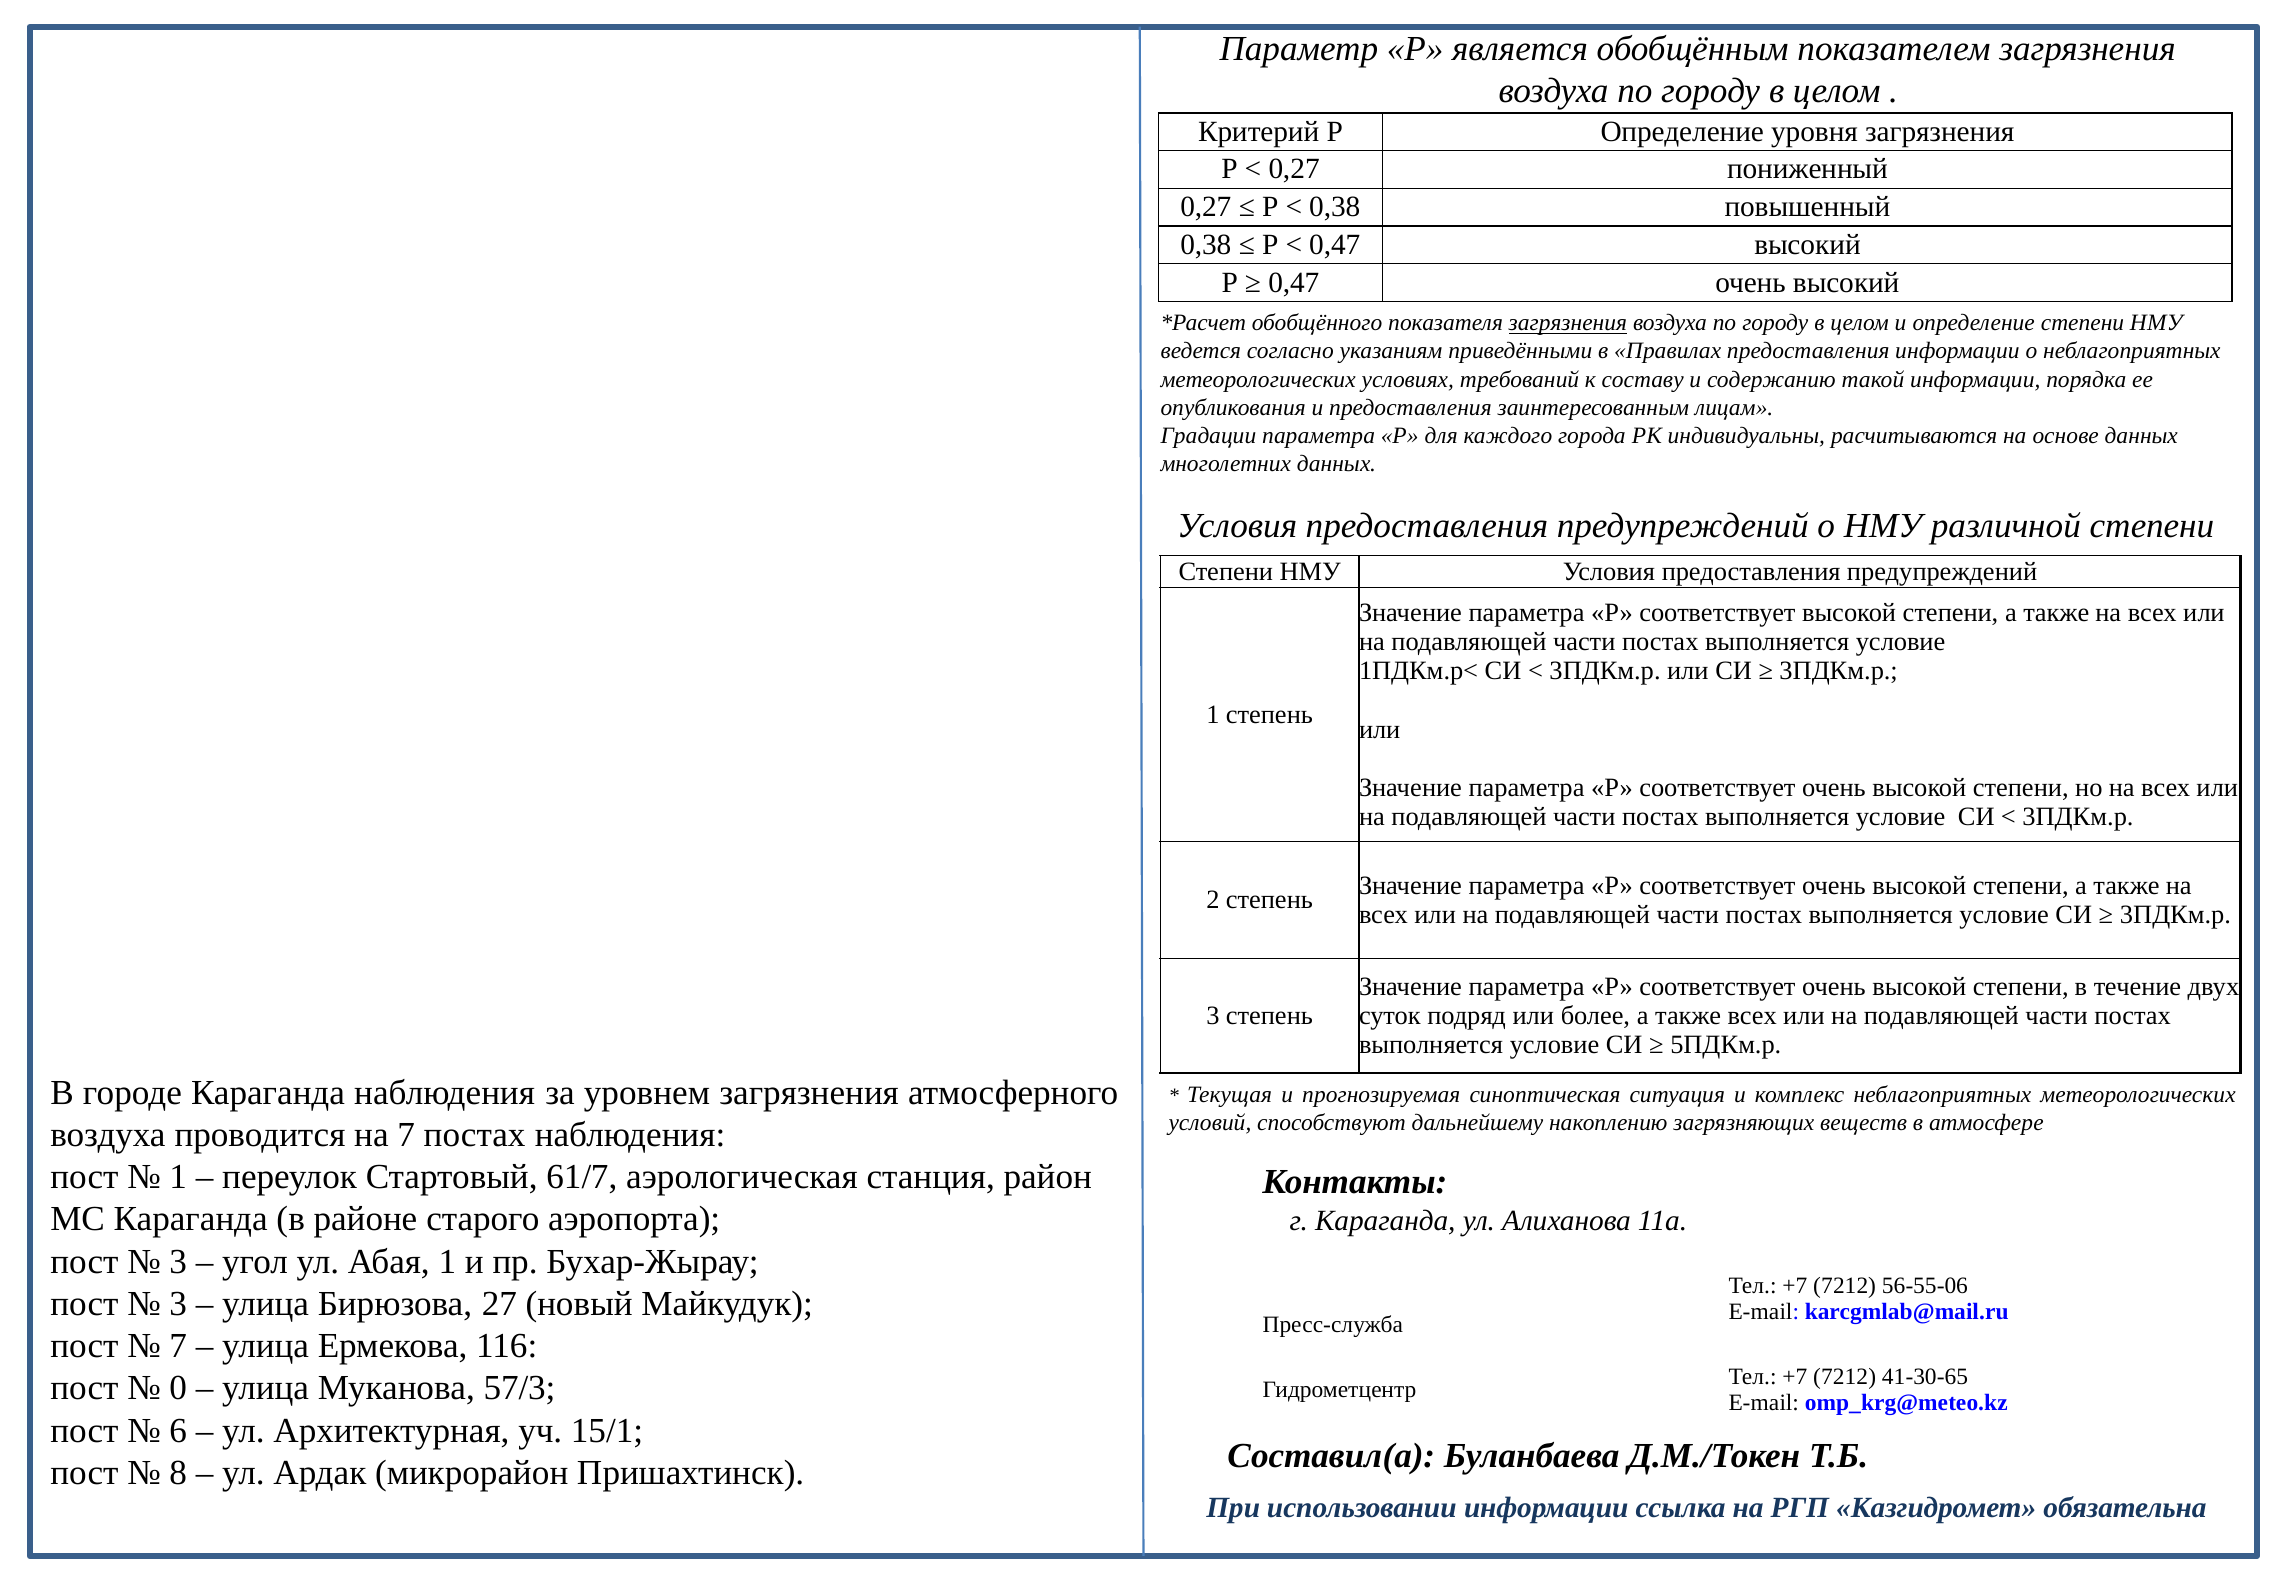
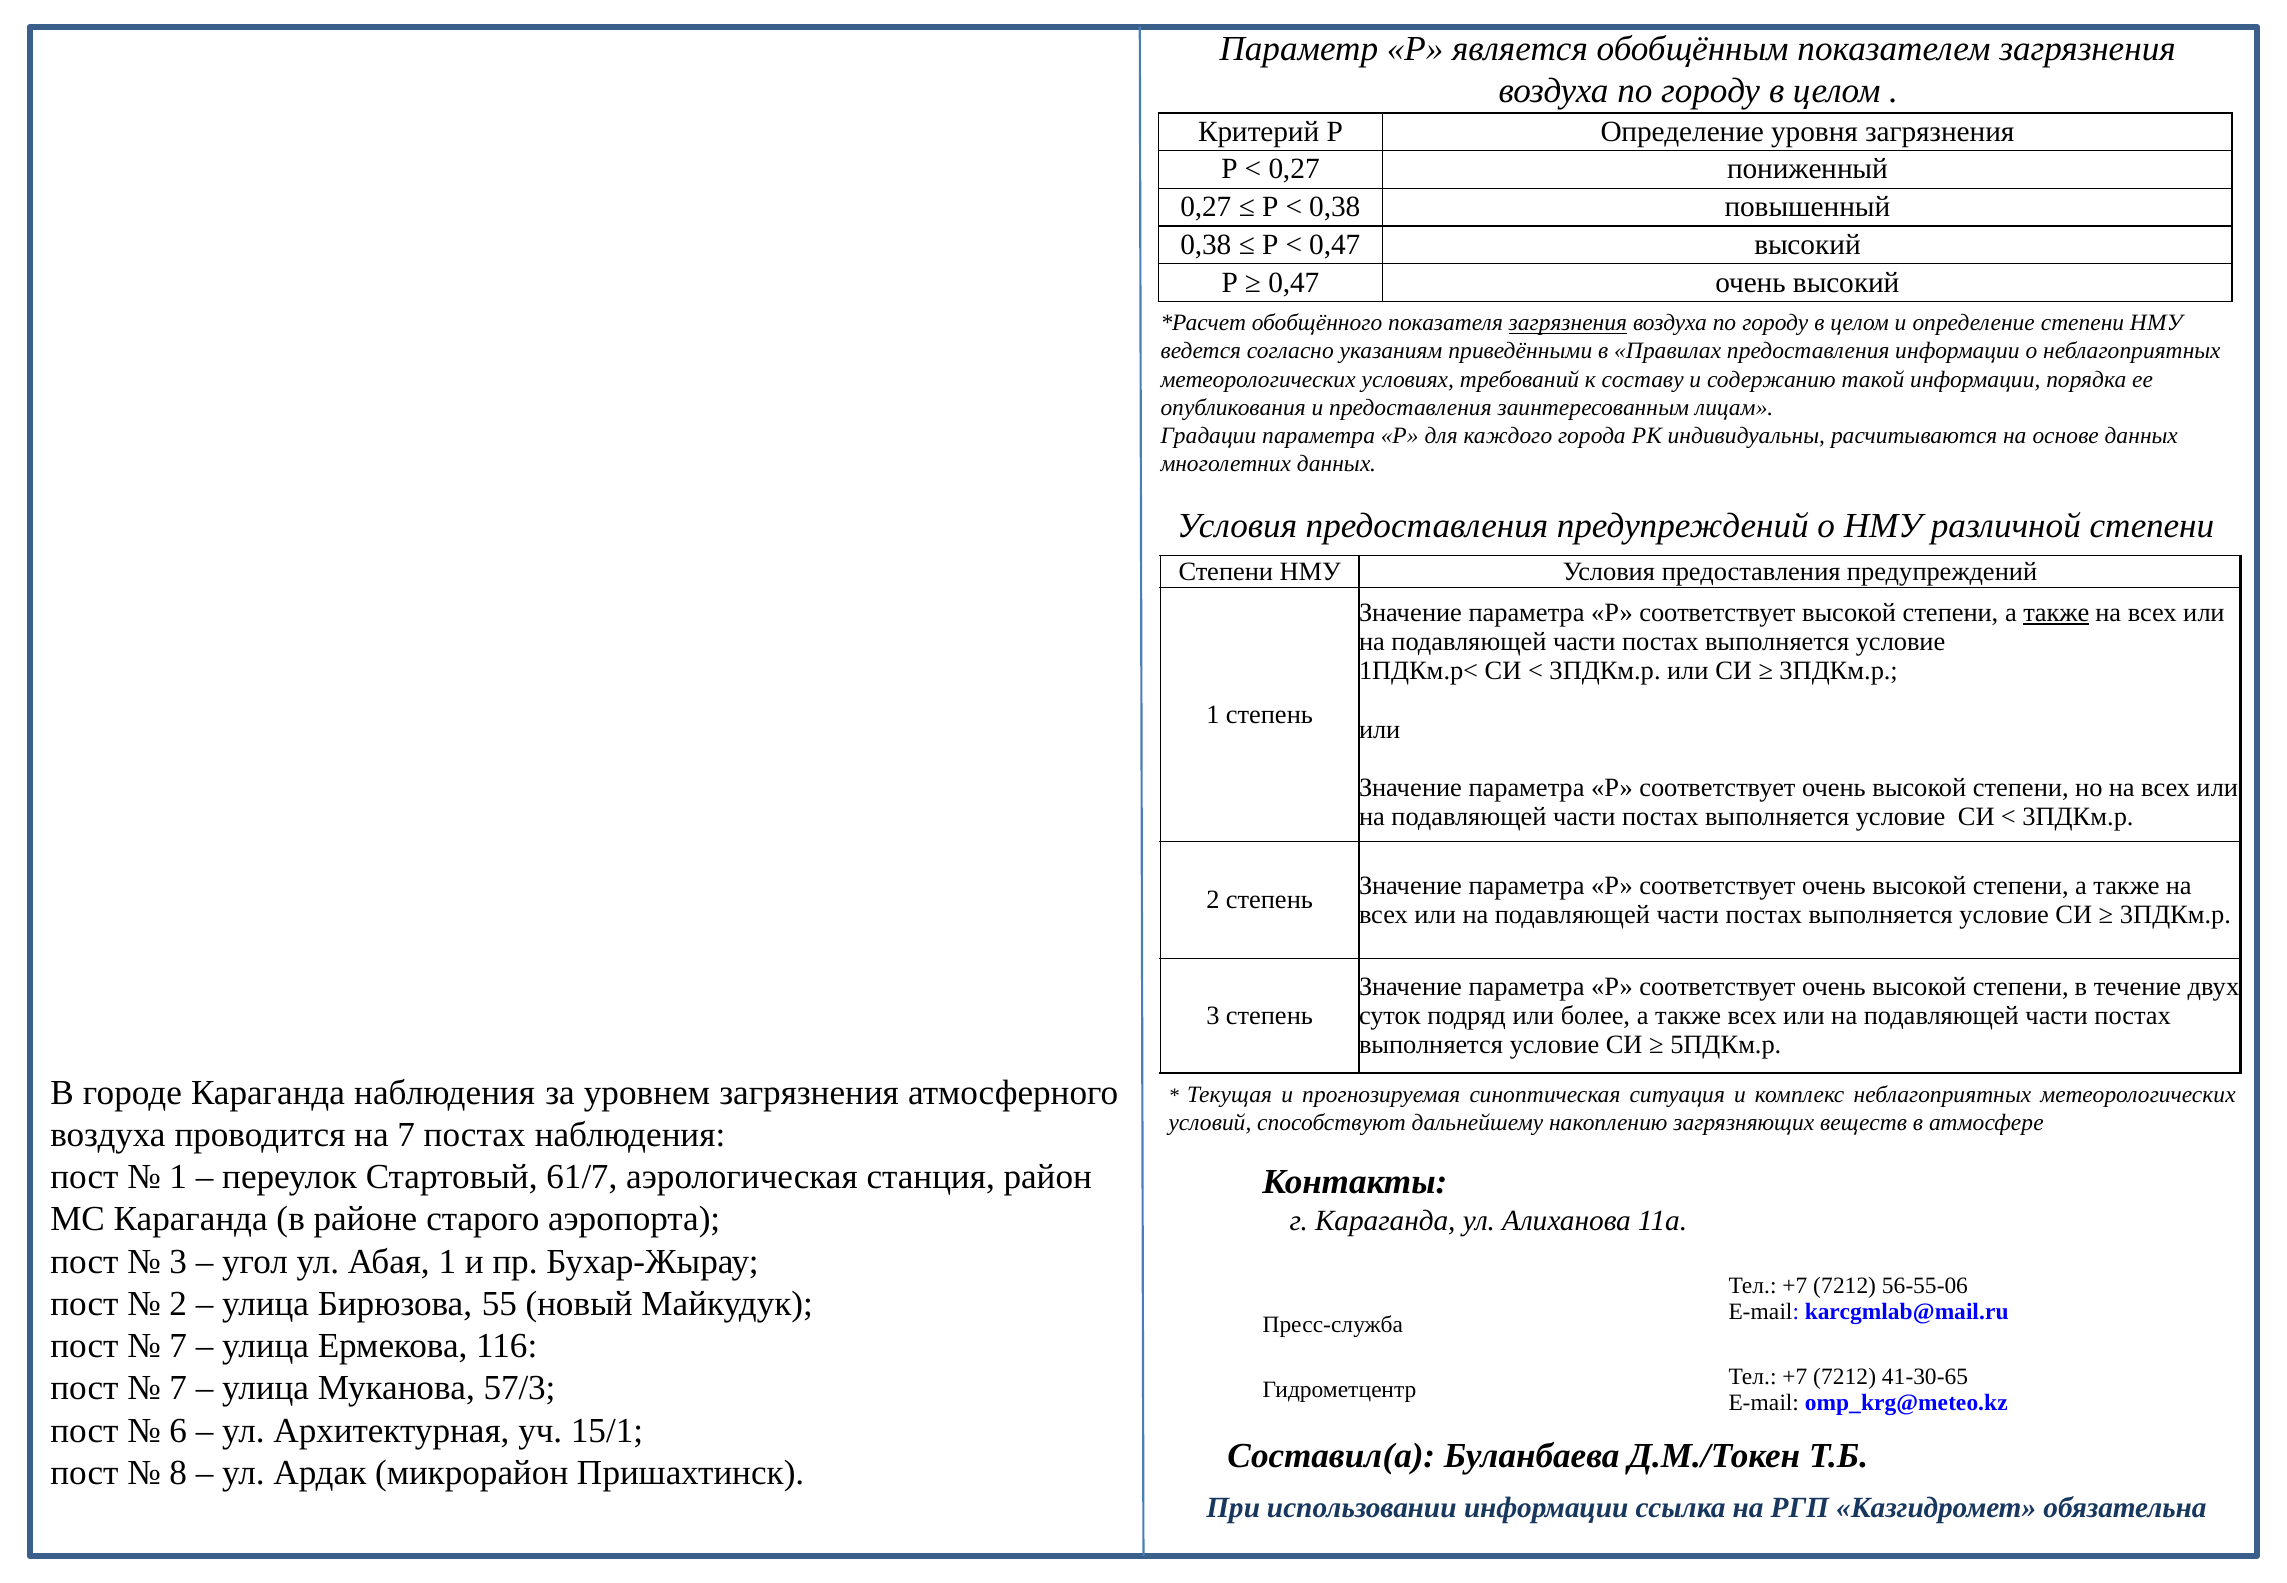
также at (2056, 613) underline: none -> present
3 at (178, 1304): 3 -> 2
27: 27 -> 55
0 at (178, 1389): 0 -> 7
